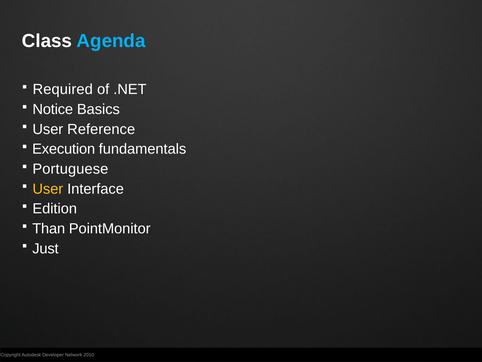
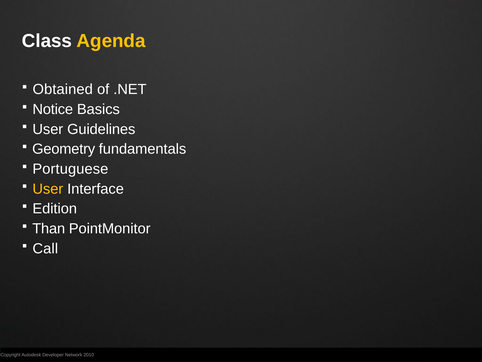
Agenda colour: light blue -> yellow
Required: Required -> Obtained
Reference: Reference -> Guidelines
Execution: Execution -> Geometry
Just: Just -> Call
